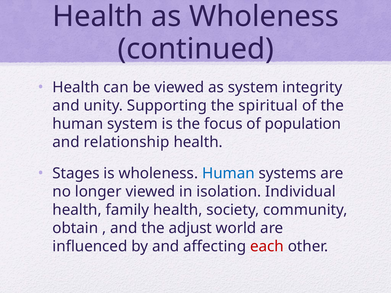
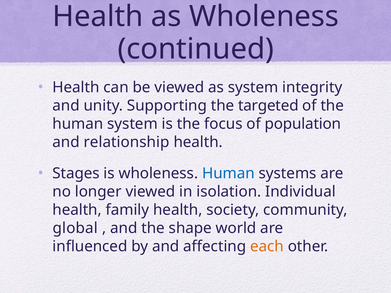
spiritual: spiritual -> targeted
obtain: obtain -> global
adjust: adjust -> shape
each colour: red -> orange
